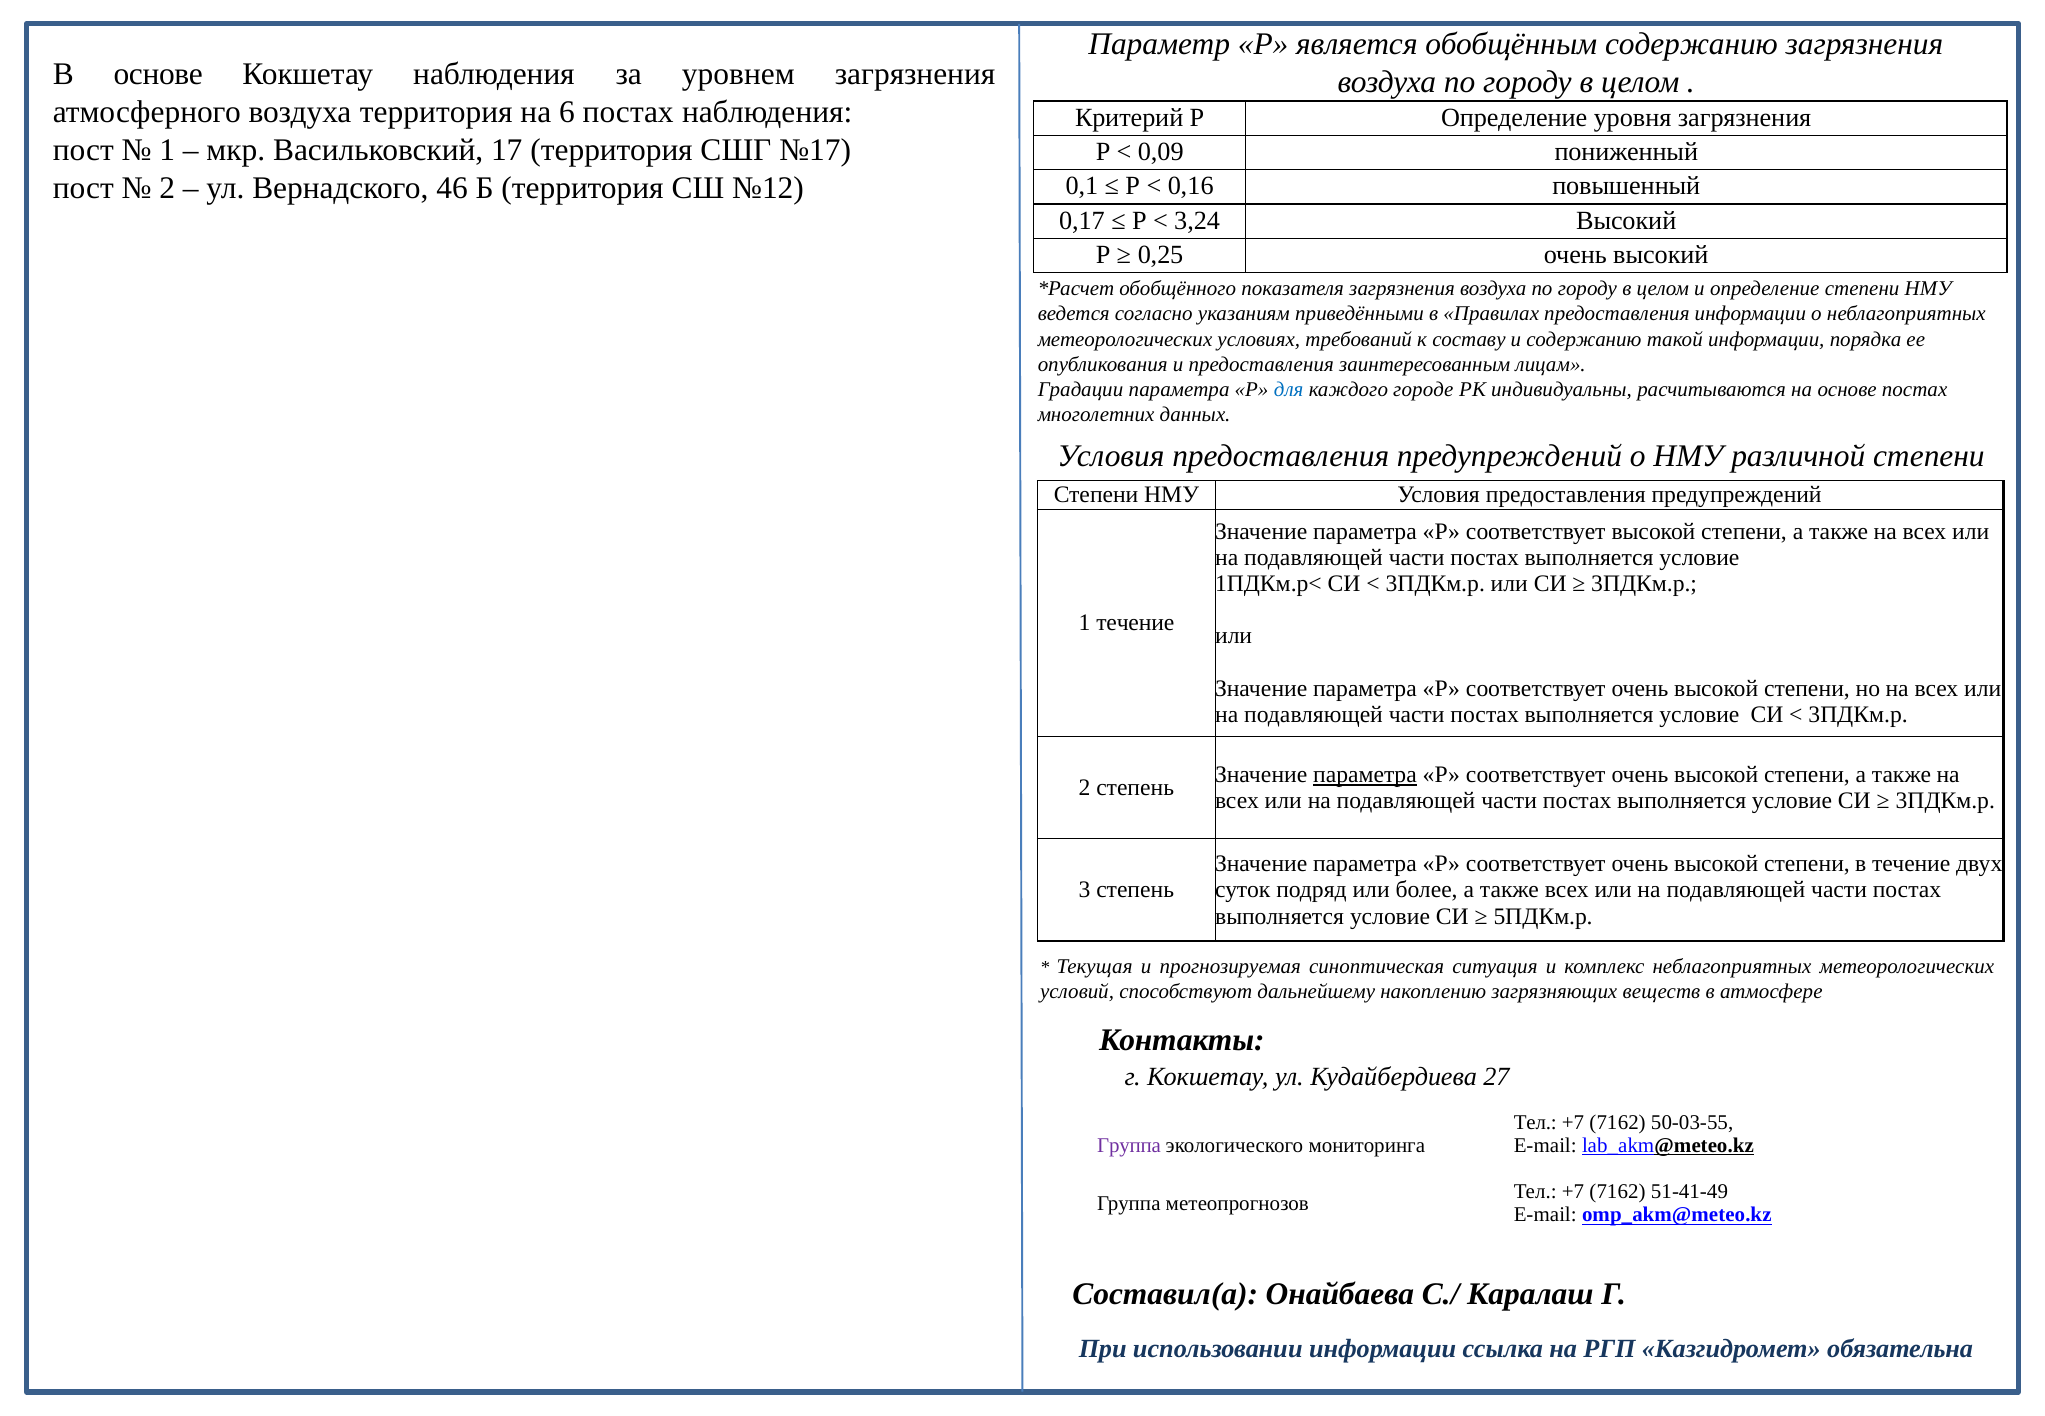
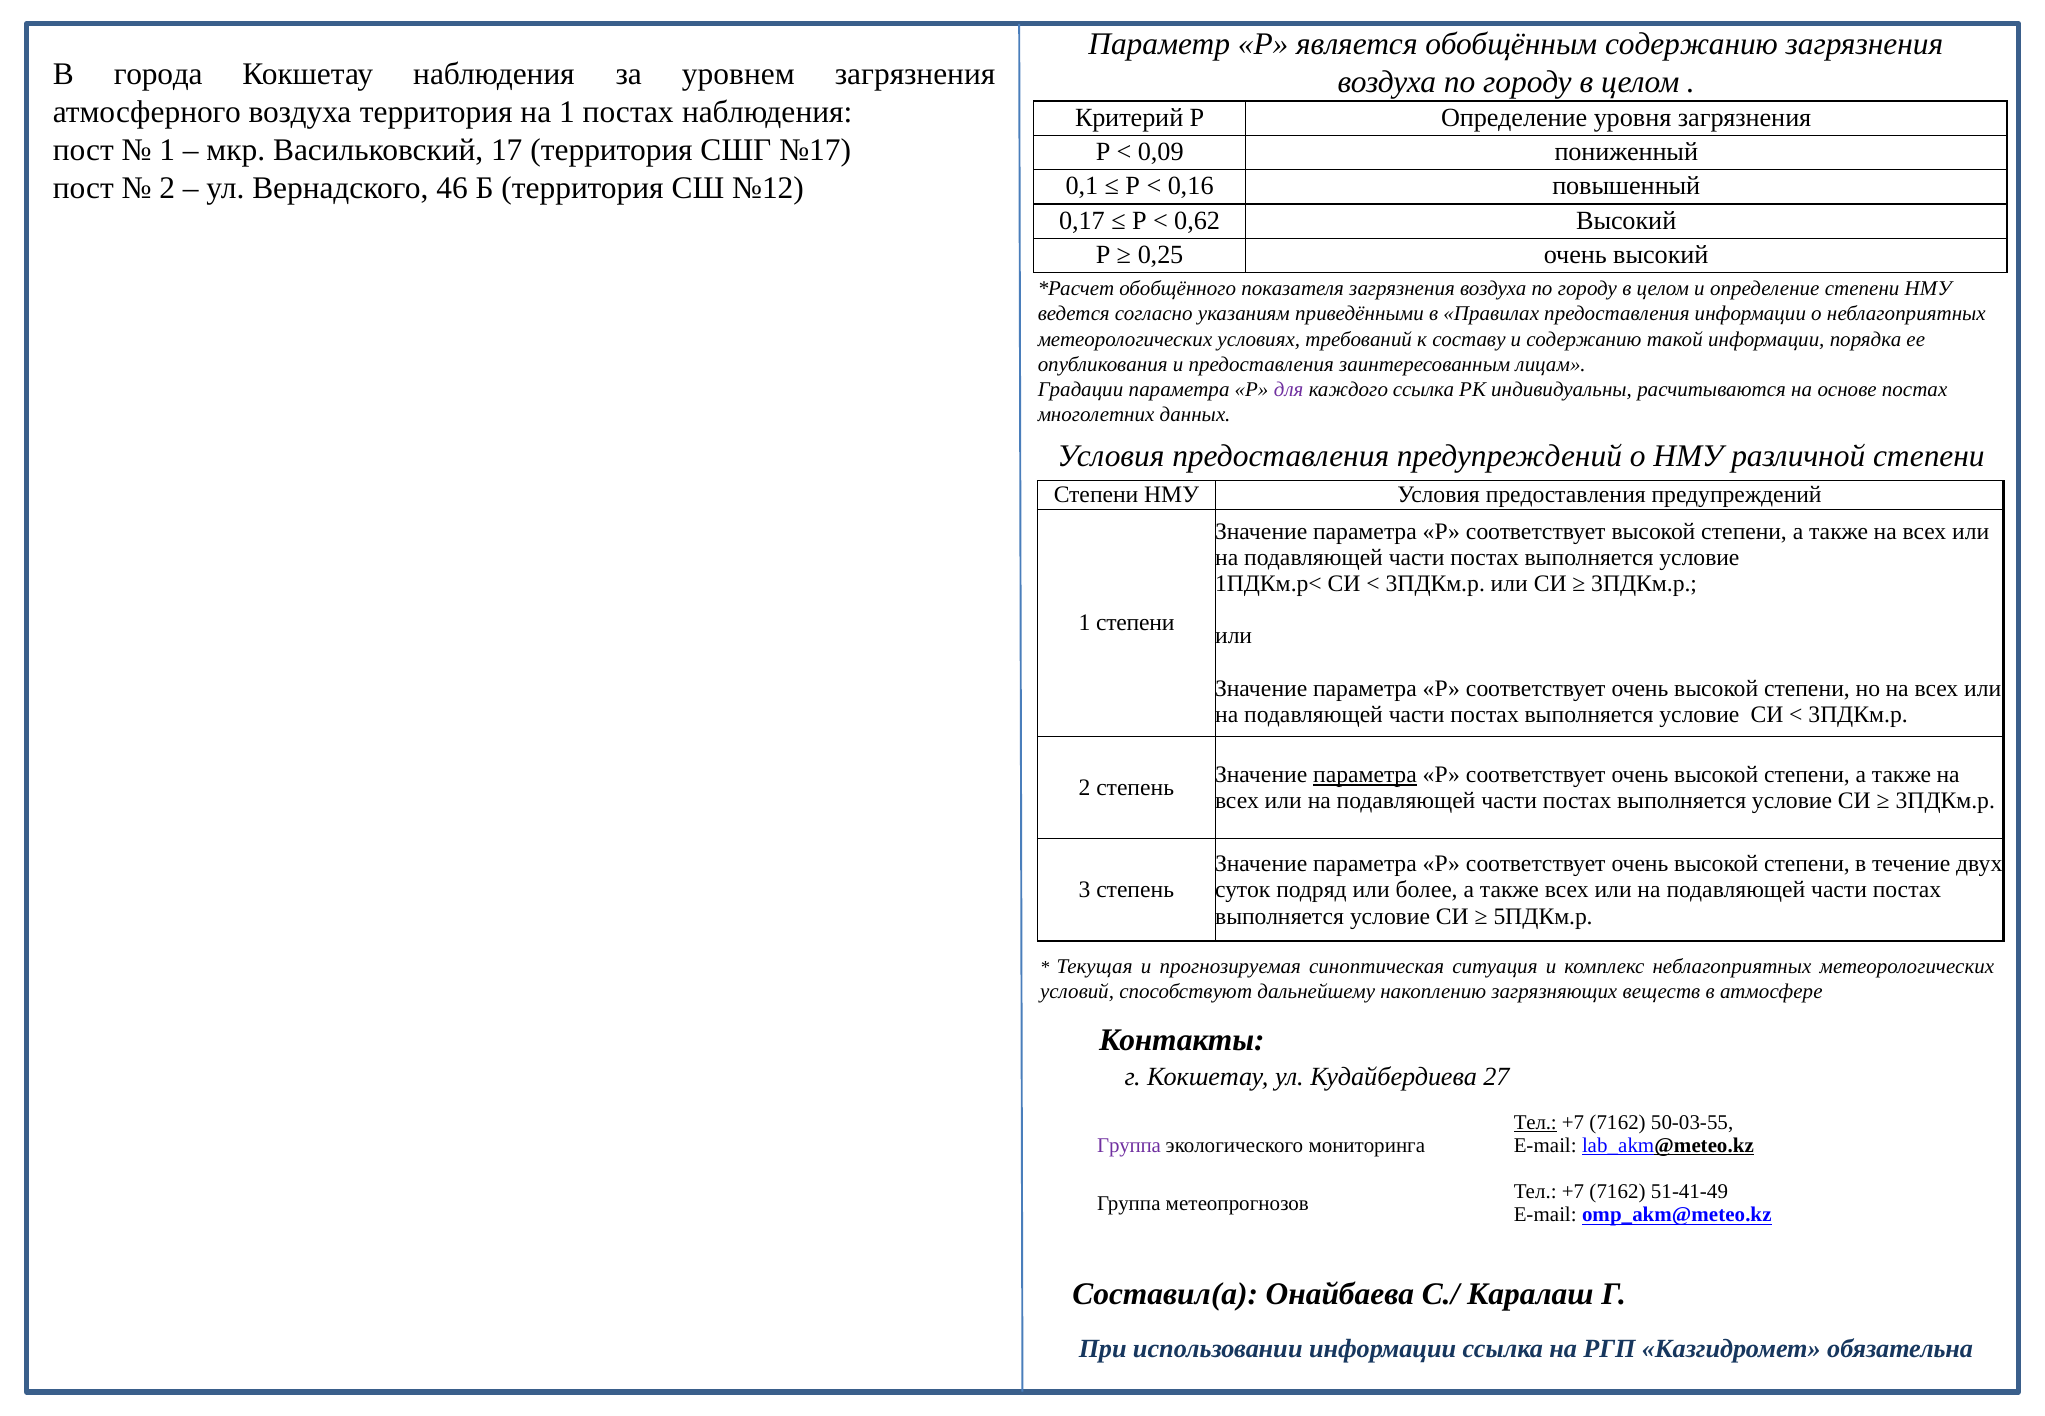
В основе: основе -> города
на 6: 6 -> 1
3,24: 3,24 -> 0,62
для colour: blue -> purple
каждого городе: городе -> ссылка
1 течение: течение -> степени
Тел at (1535, 1122) underline: none -> present
